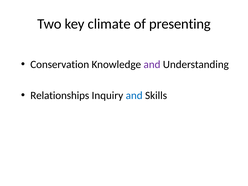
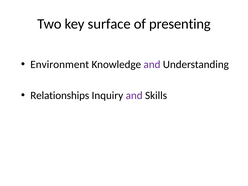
climate: climate -> surface
Conservation: Conservation -> Environment
and at (134, 95) colour: blue -> purple
